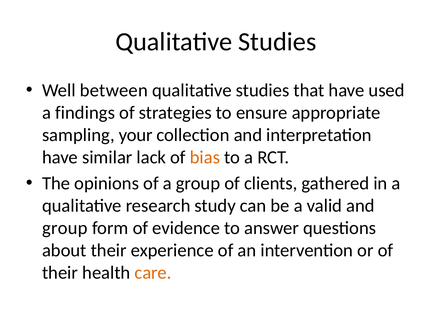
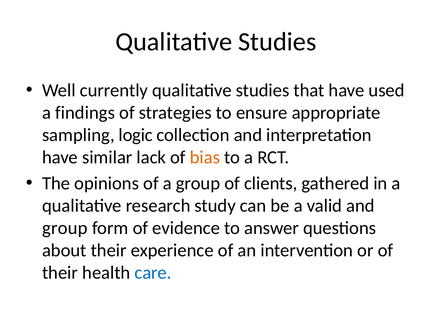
between: between -> currently
your: your -> logic
care colour: orange -> blue
